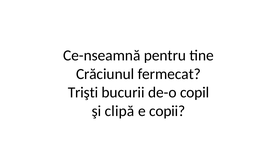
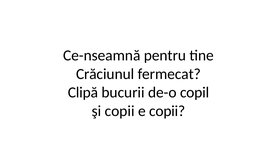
Trişti: Trişti -> Clipă
şi clipă: clipă -> copii
